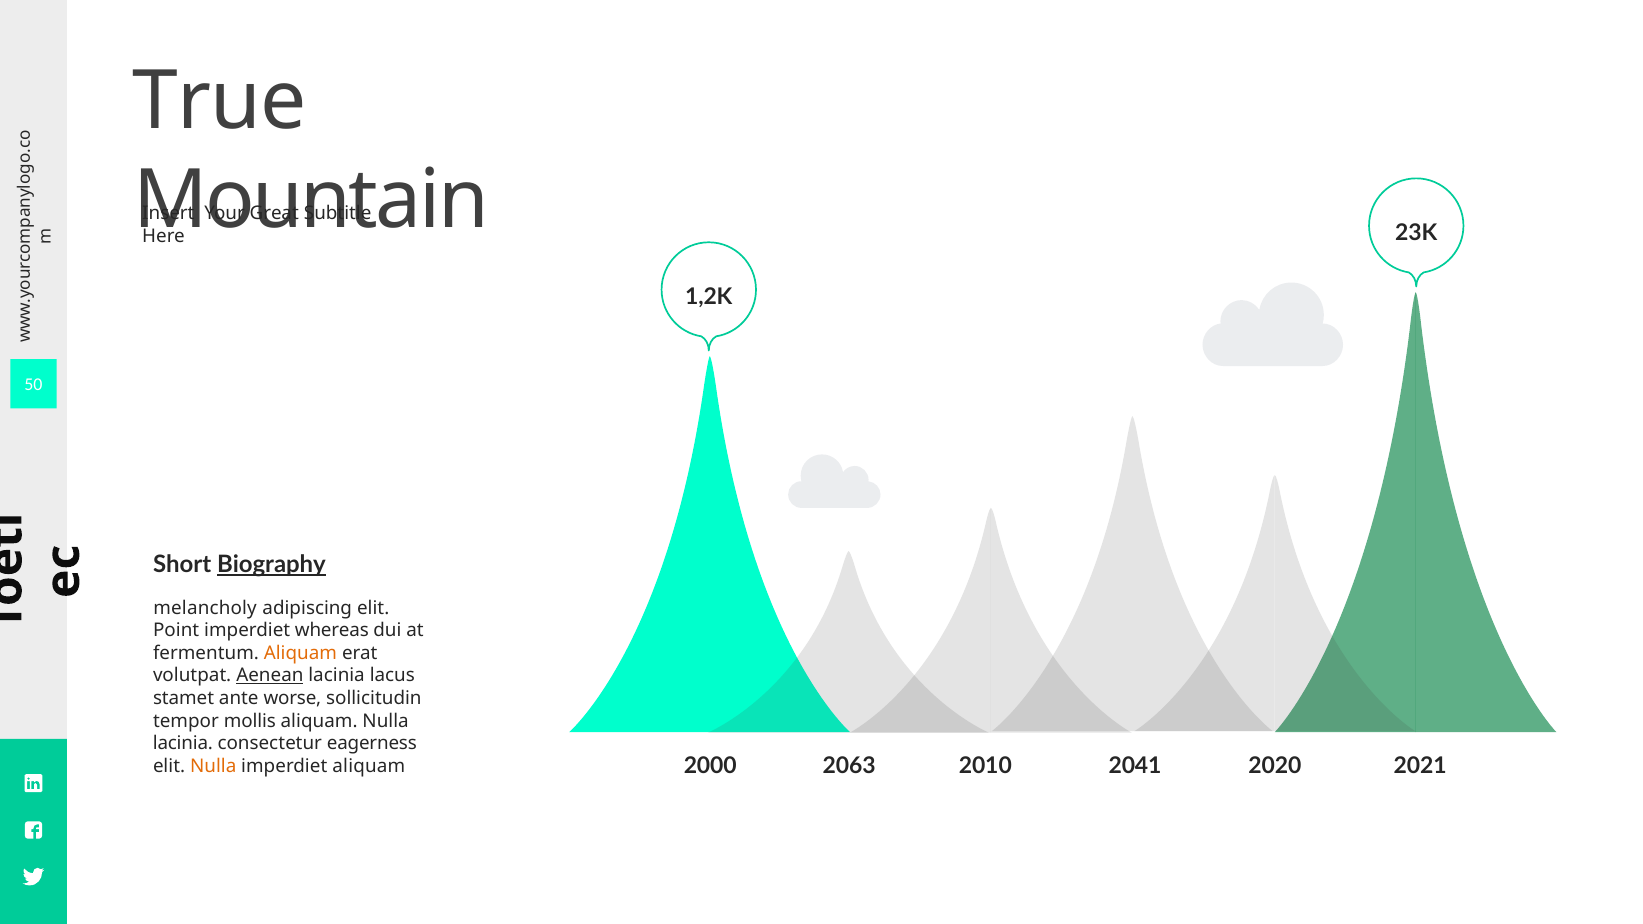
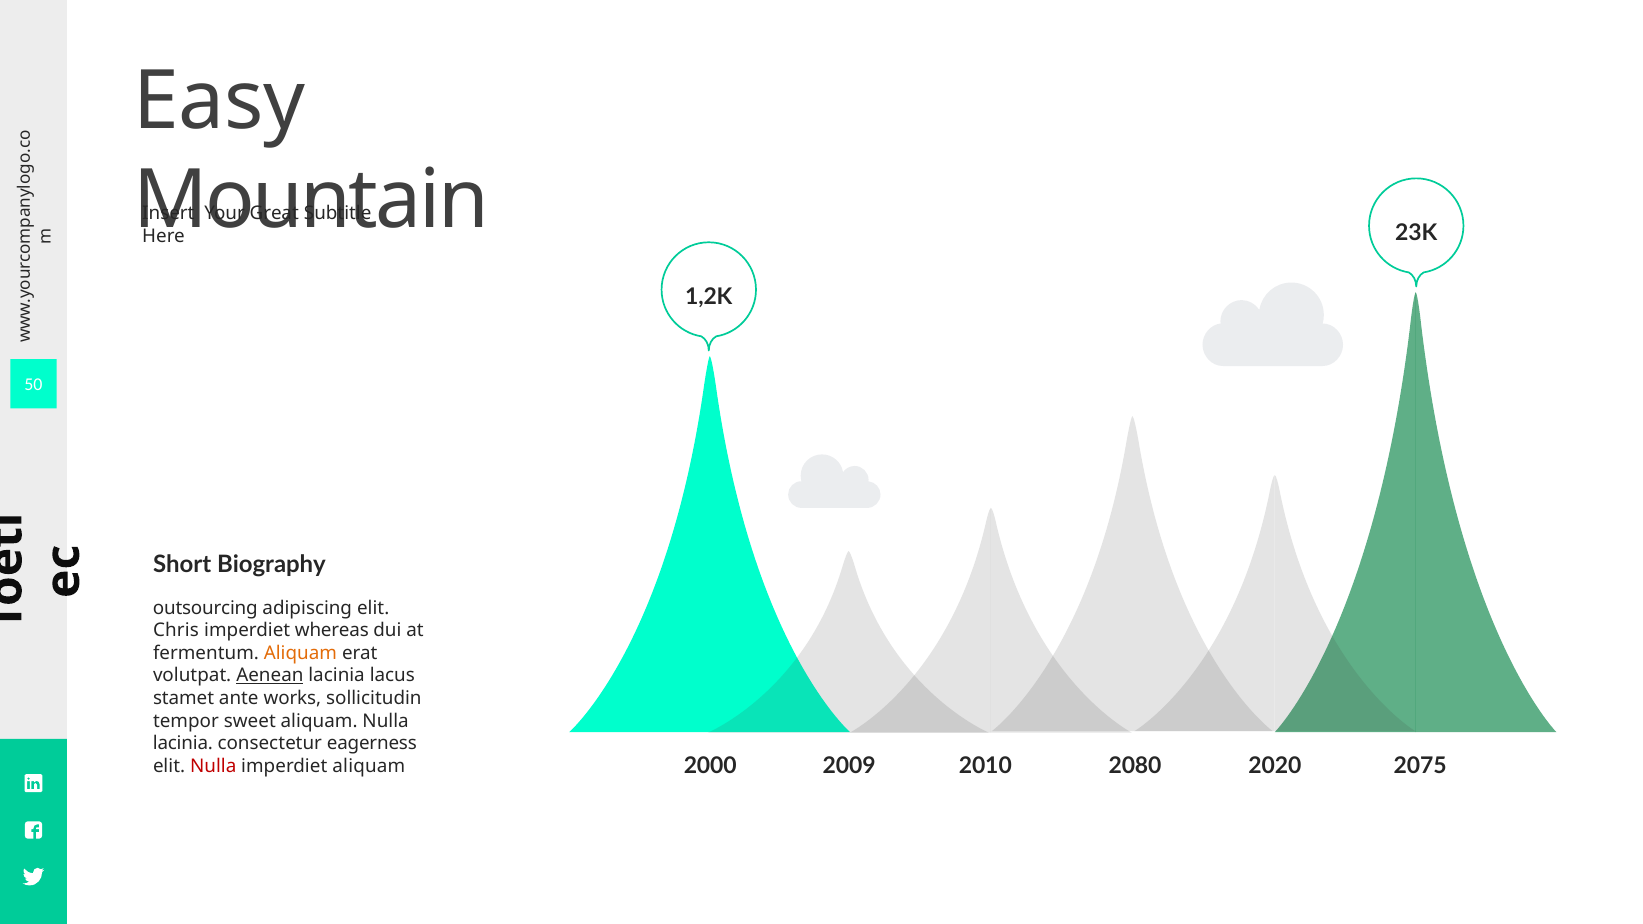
True: True -> Easy
Biography underline: present -> none
melancholy: melancholy -> outsourcing
Point: Point -> Chris
worse: worse -> works
mollis: mollis -> sweet
2063: 2063 -> 2009
2041: 2041 -> 2080
2021: 2021 -> 2075
Nulla at (213, 766) colour: orange -> red
